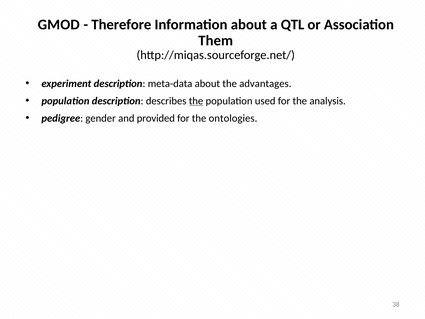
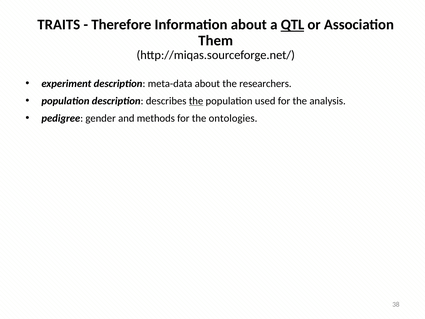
GMOD: GMOD -> TRAITS
QTL underline: none -> present
advantages: advantages -> researchers
provided: provided -> methods
